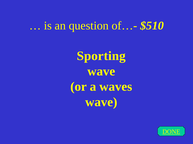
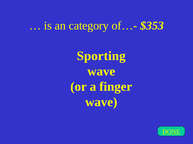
question: question -> category
$510: $510 -> $353
waves: waves -> finger
